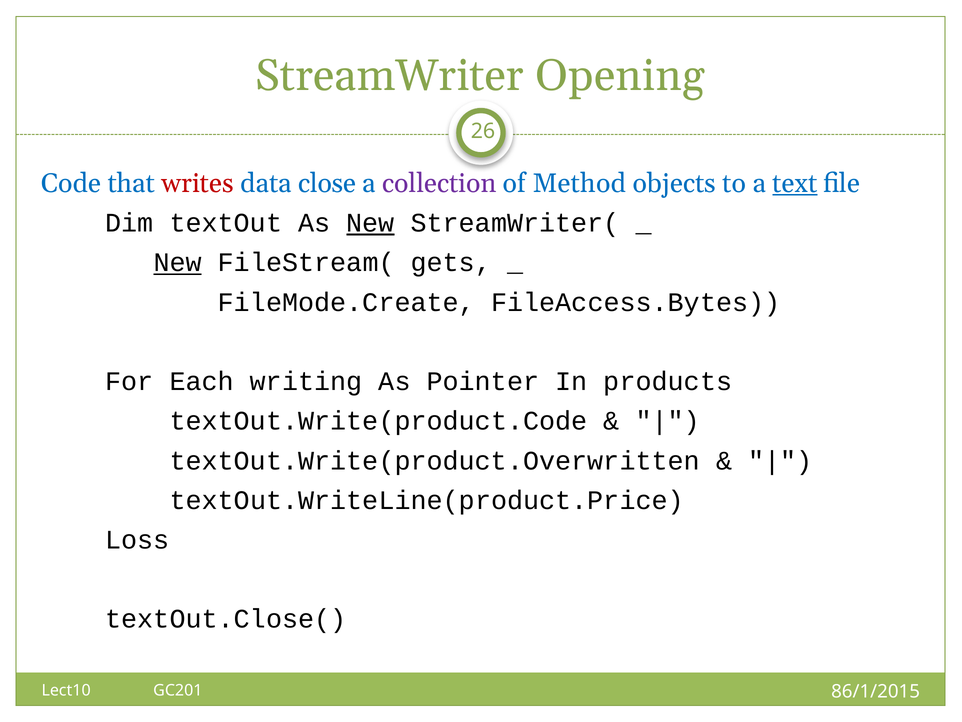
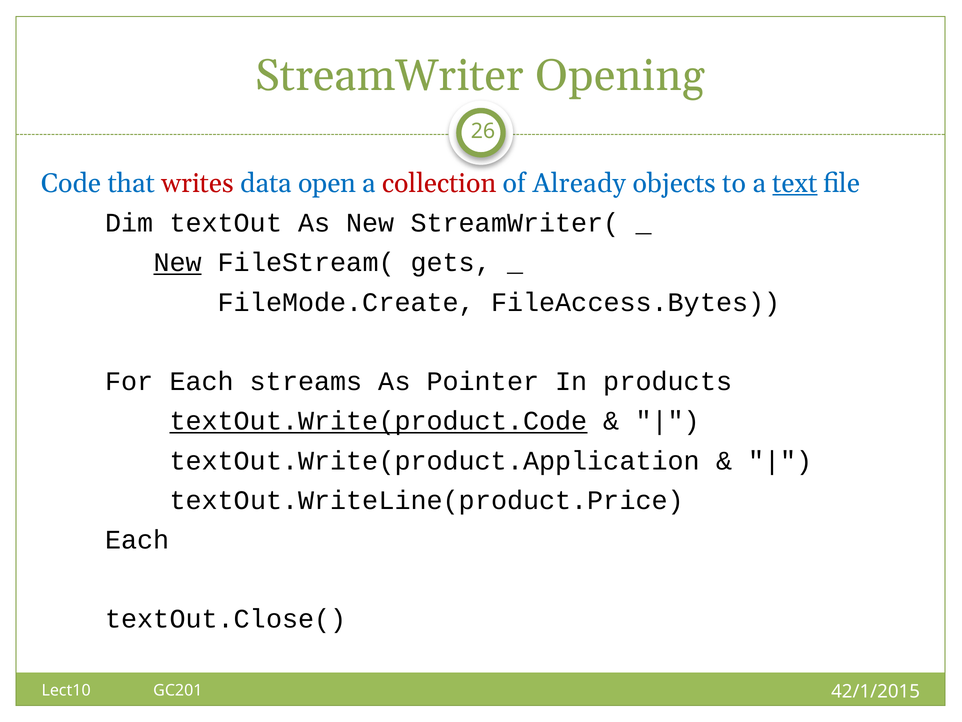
close: close -> open
collection colour: purple -> red
Method: Method -> Already
New at (370, 223) underline: present -> none
writing: writing -> streams
textOut.Write(product.Code underline: none -> present
textOut.Write(product.Overwritten: textOut.Write(product.Overwritten -> textOut.Write(product.Application
Loss at (137, 540): Loss -> Each
86/1/2015: 86/1/2015 -> 42/1/2015
